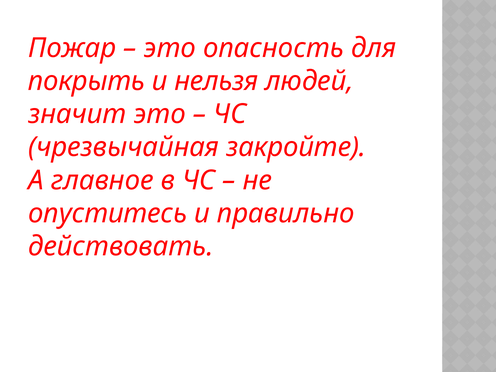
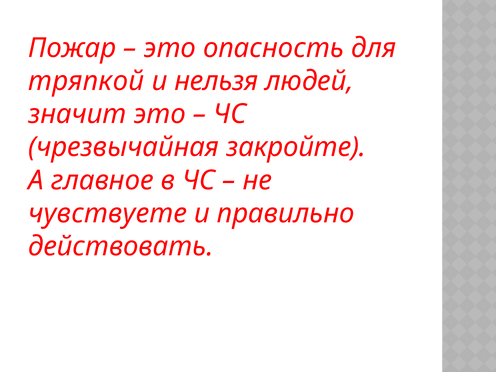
покрыть: покрыть -> тряпкой
опуститесь: опуститесь -> чувствуете
